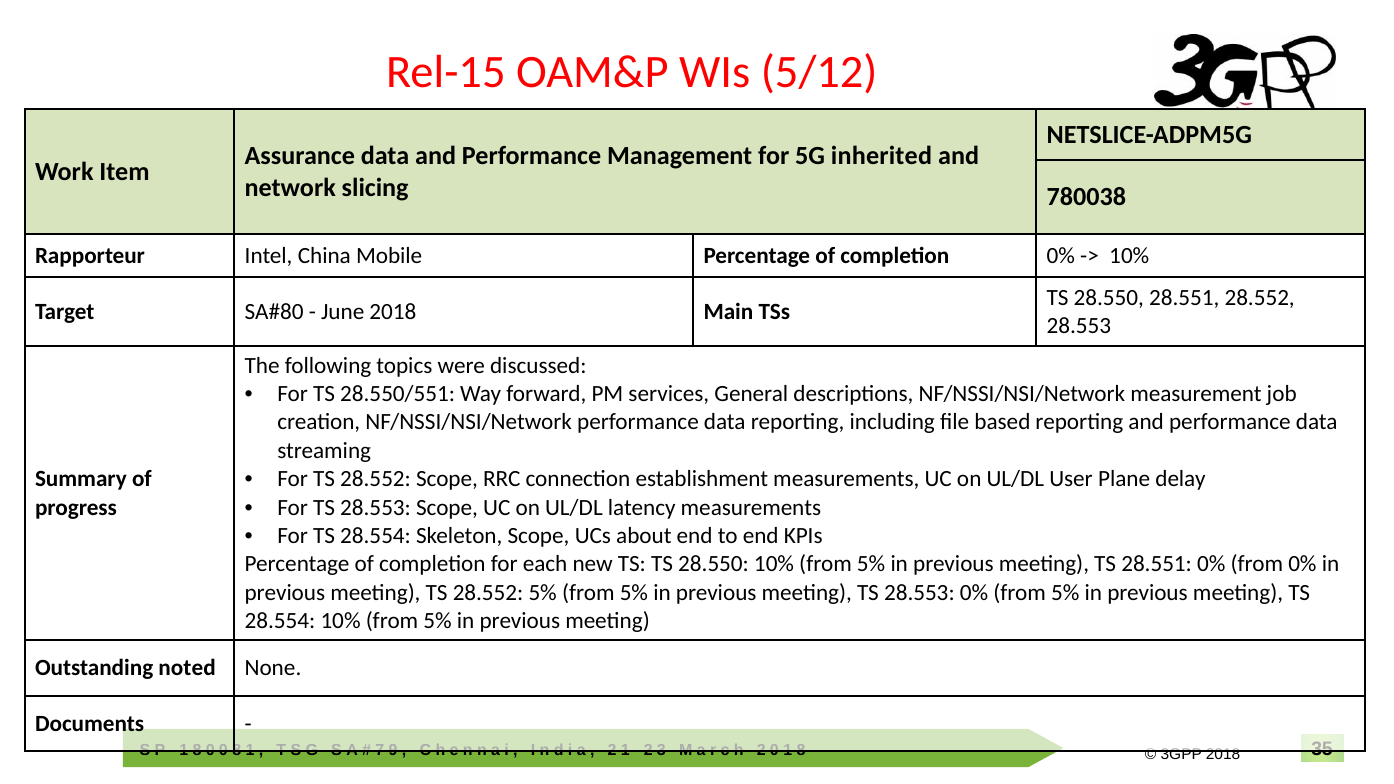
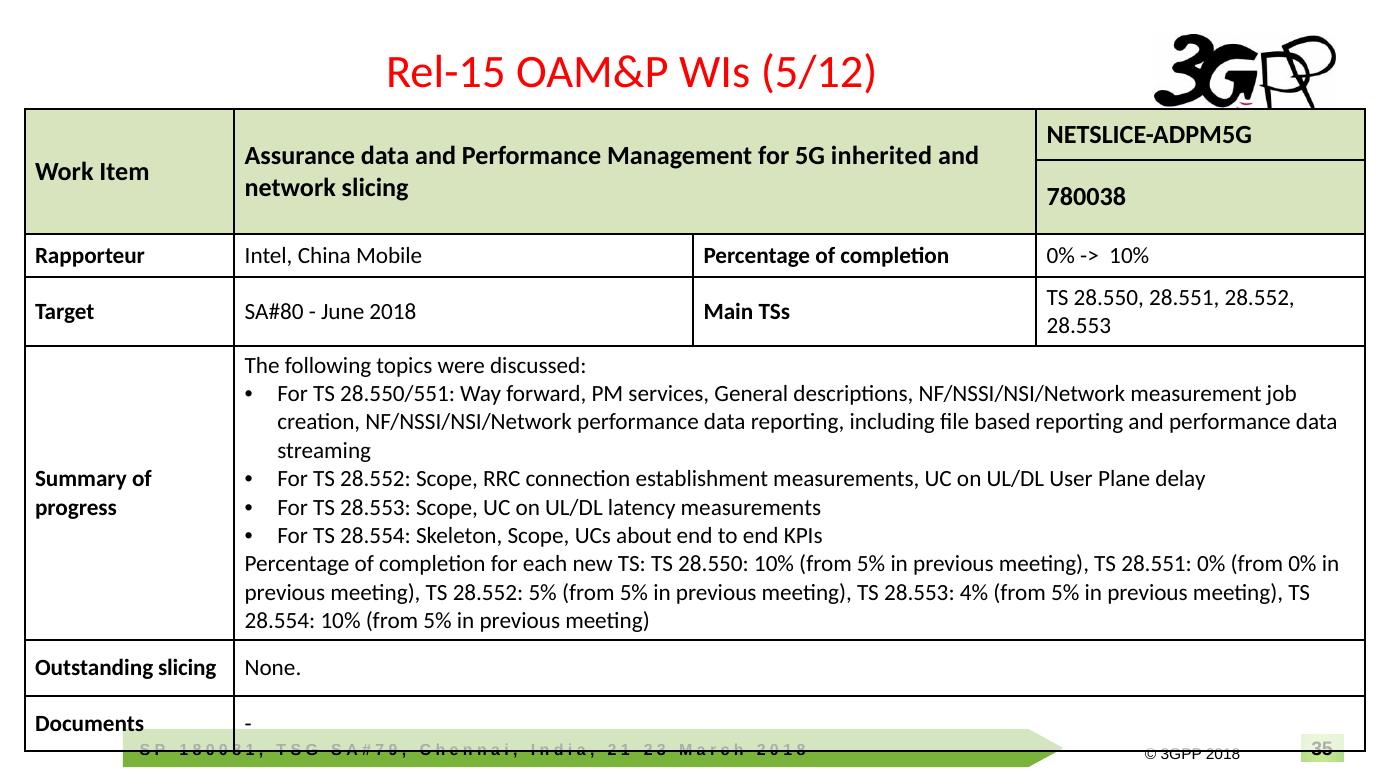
28.553 0%: 0% -> 4%
Outstanding noted: noted -> slicing
